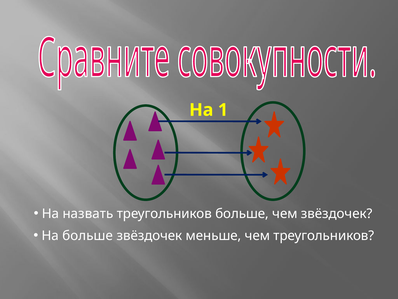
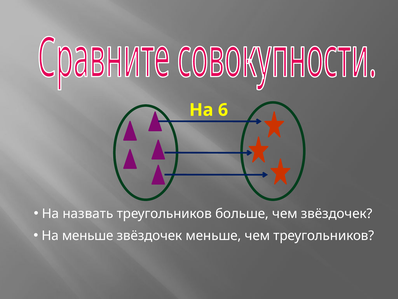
1: 1 -> 6
На больше: больше -> меньше
